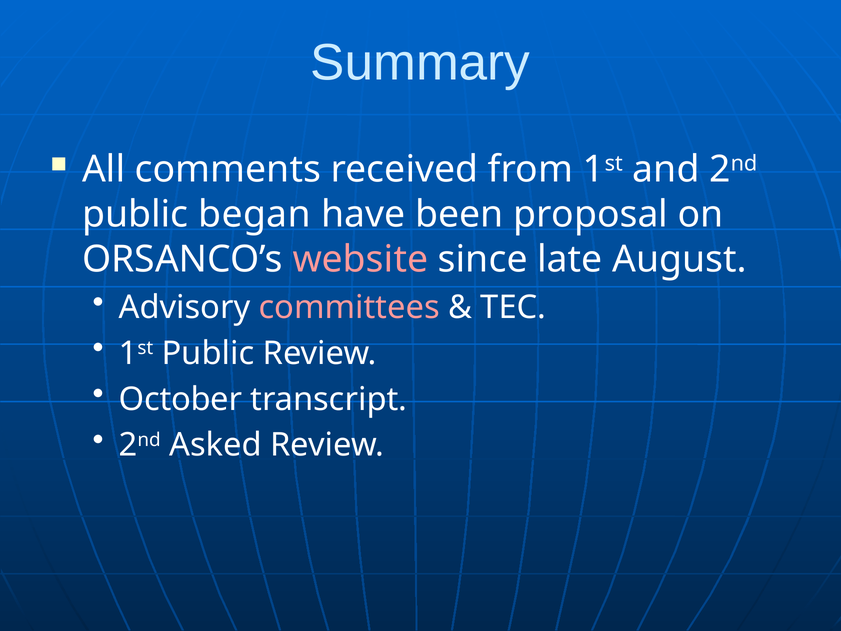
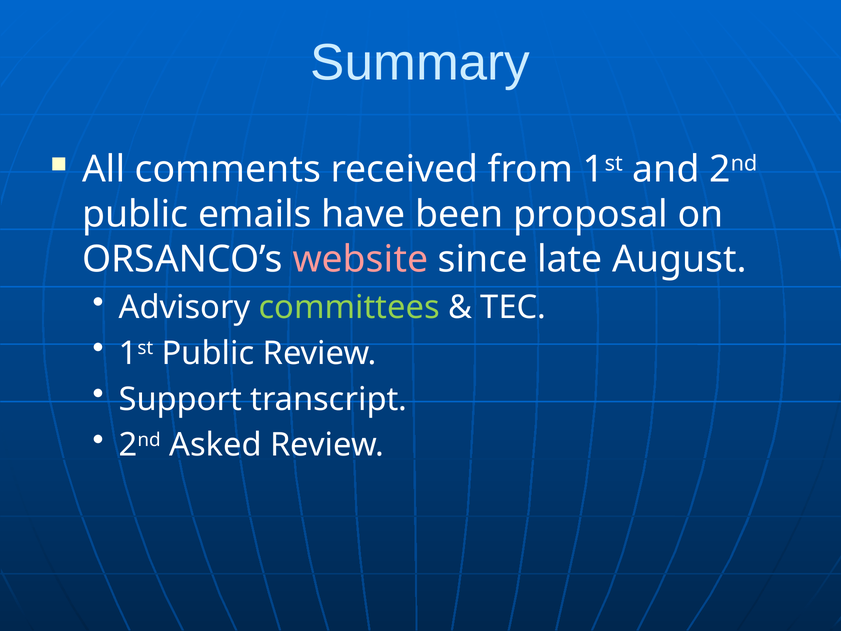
began: began -> emails
committees colour: pink -> light green
October: October -> Support
